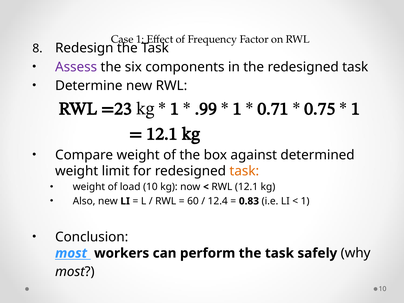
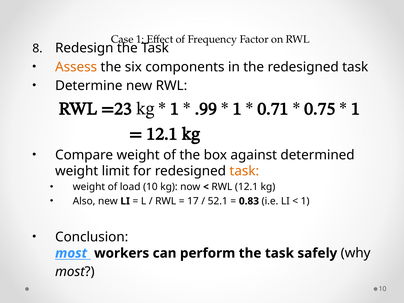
Assess colour: purple -> orange
60: 60 -> 17
12.4: 12.4 -> 52.1
